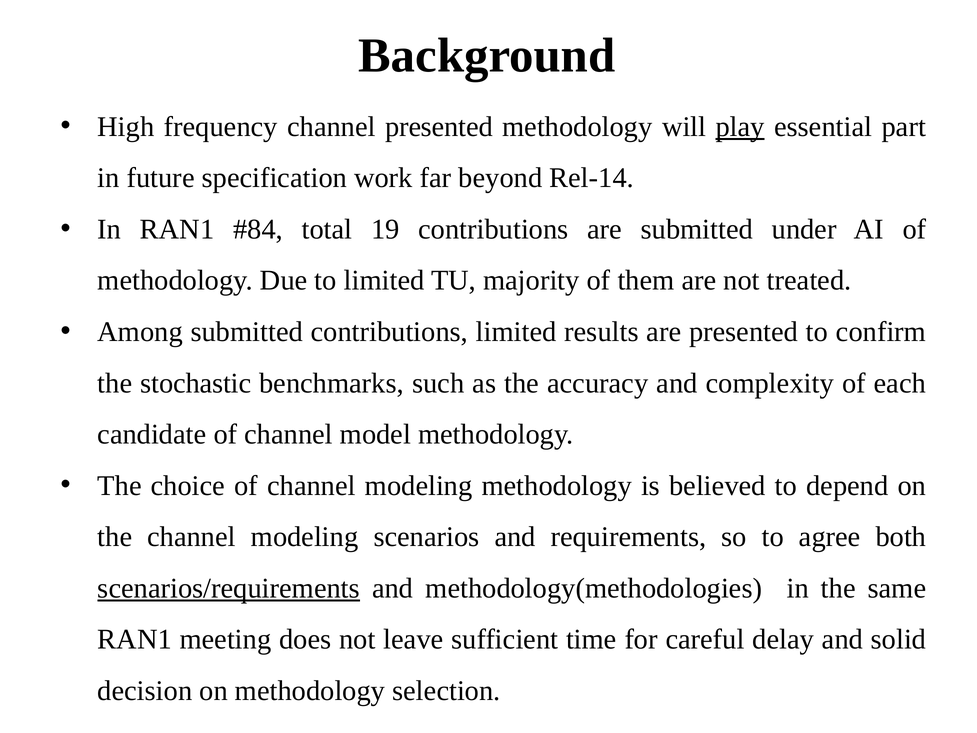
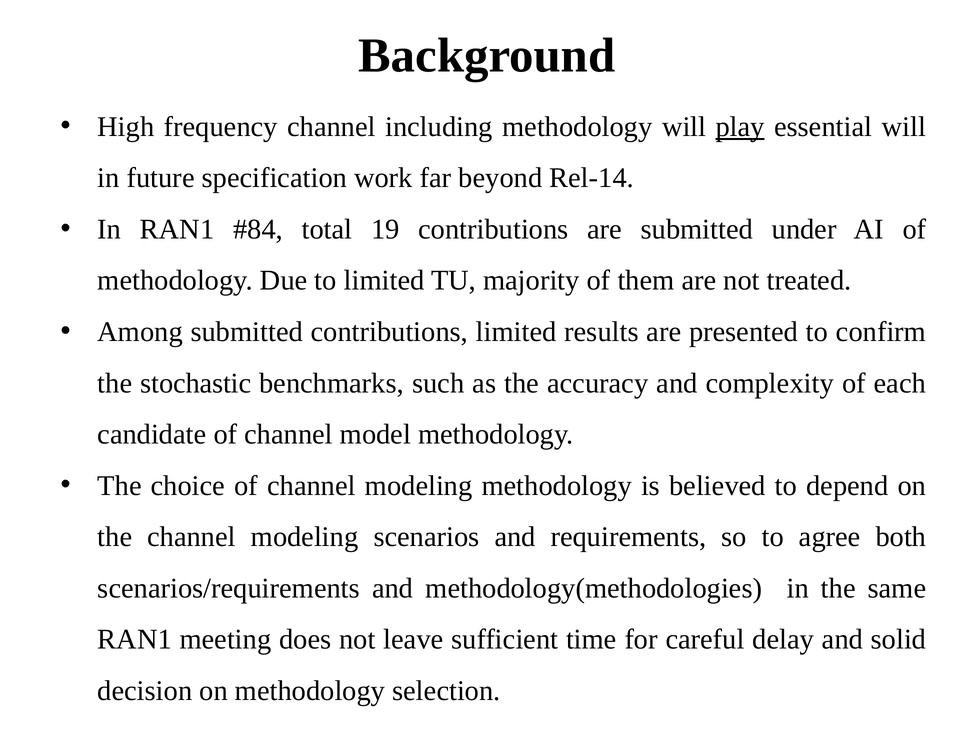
channel presented: presented -> including
essential part: part -> will
scenarios/requirements underline: present -> none
